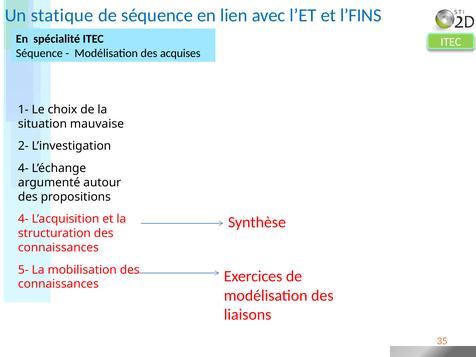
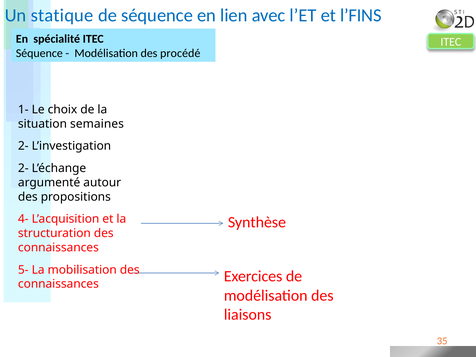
acquises: acquises -> procédé
mauvaise: mauvaise -> semaines
4- at (23, 168): 4- -> 2-
